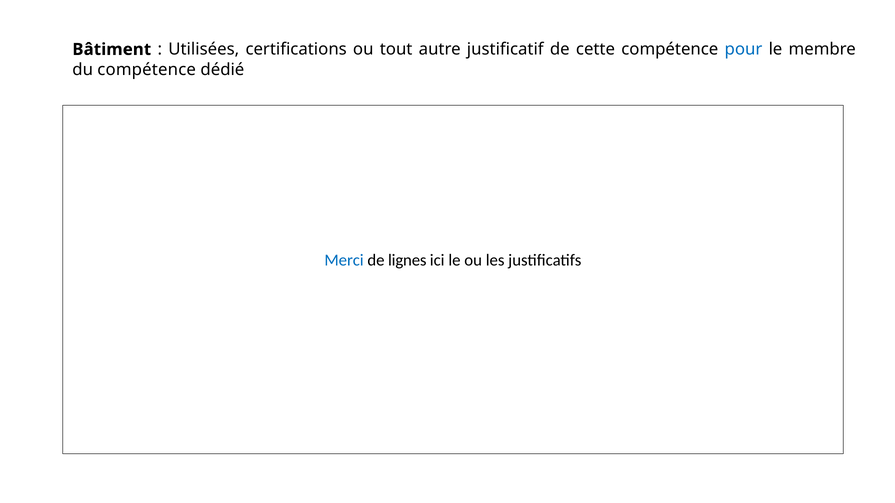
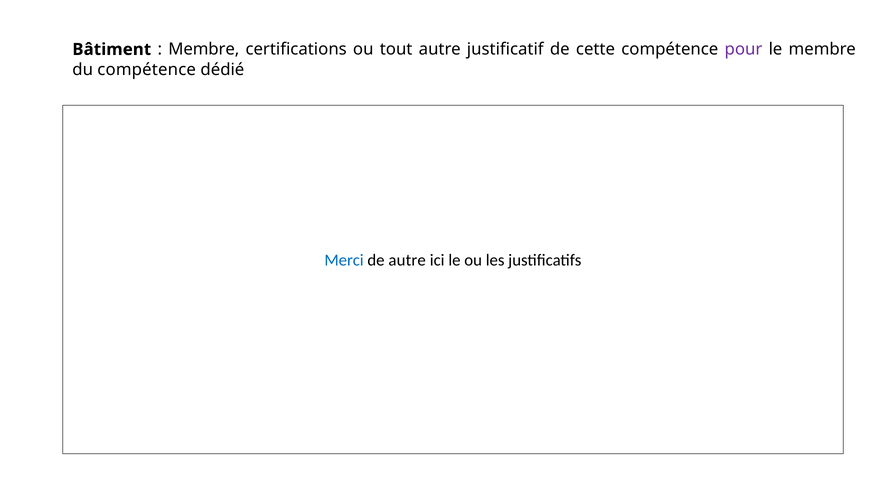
Utilisées at (204, 49): Utilisées -> Membre
pour colour: blue -> purple
de lignes: lignes -> autre
